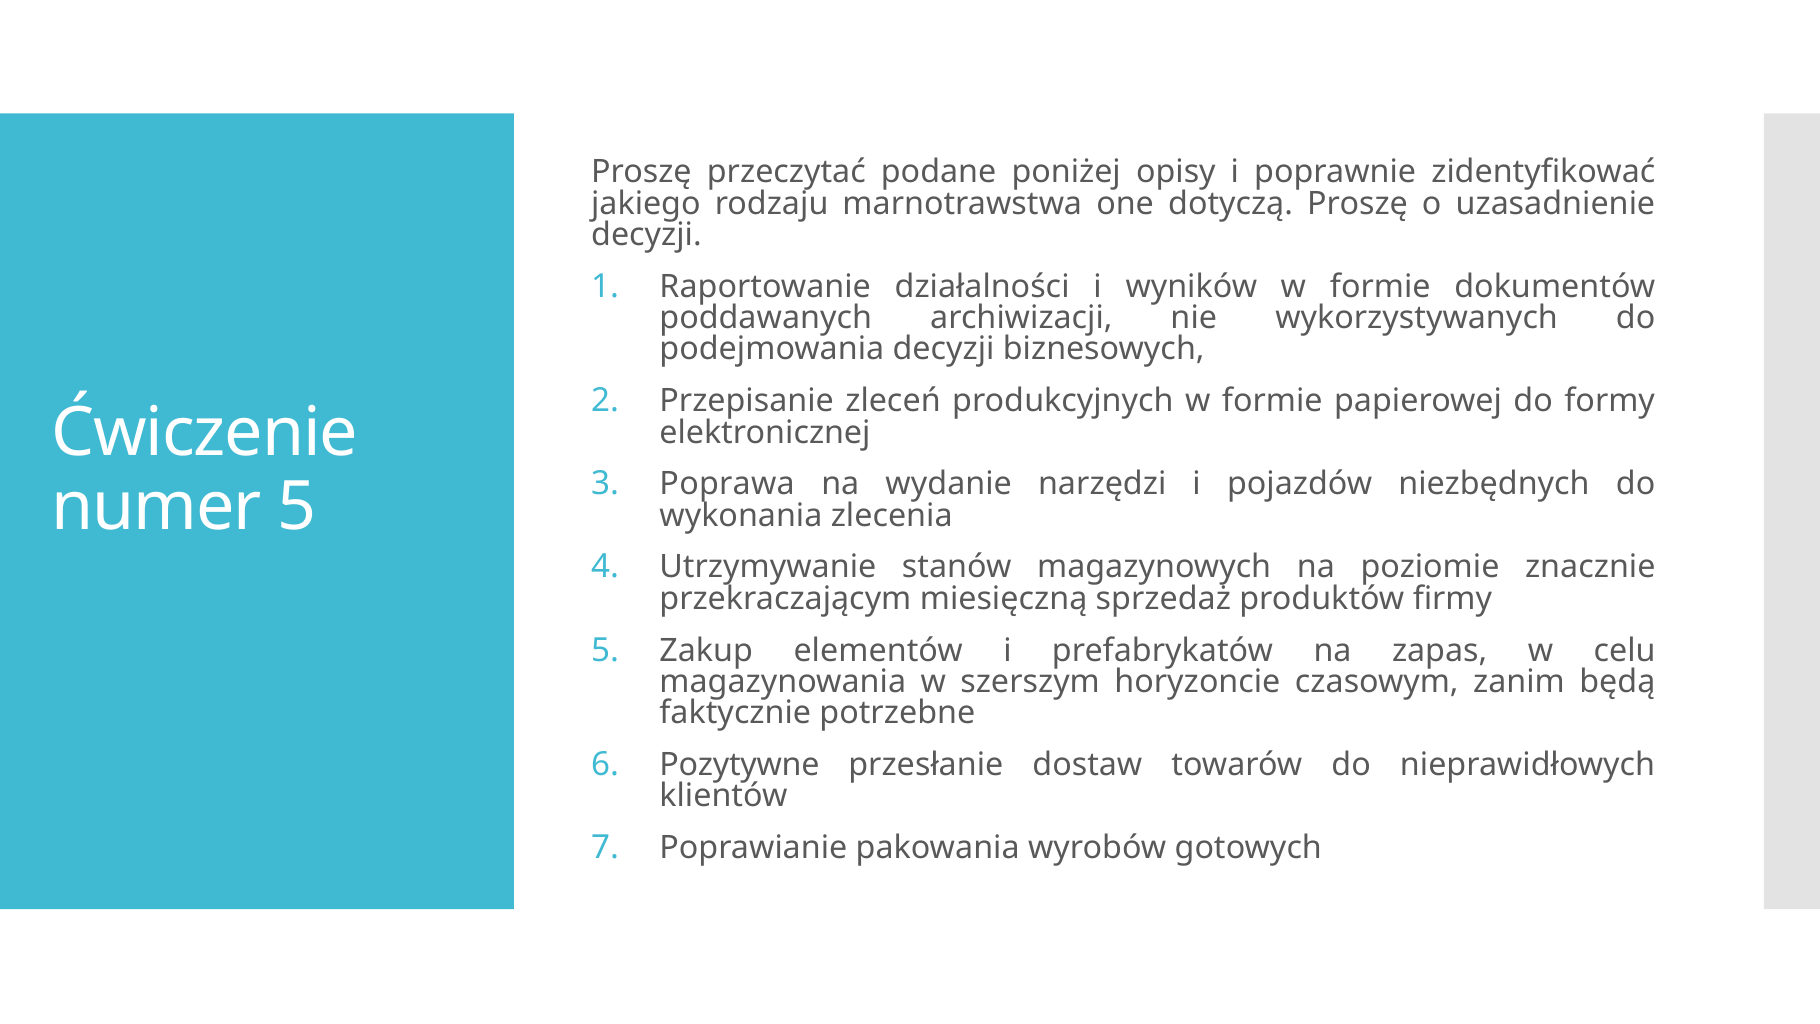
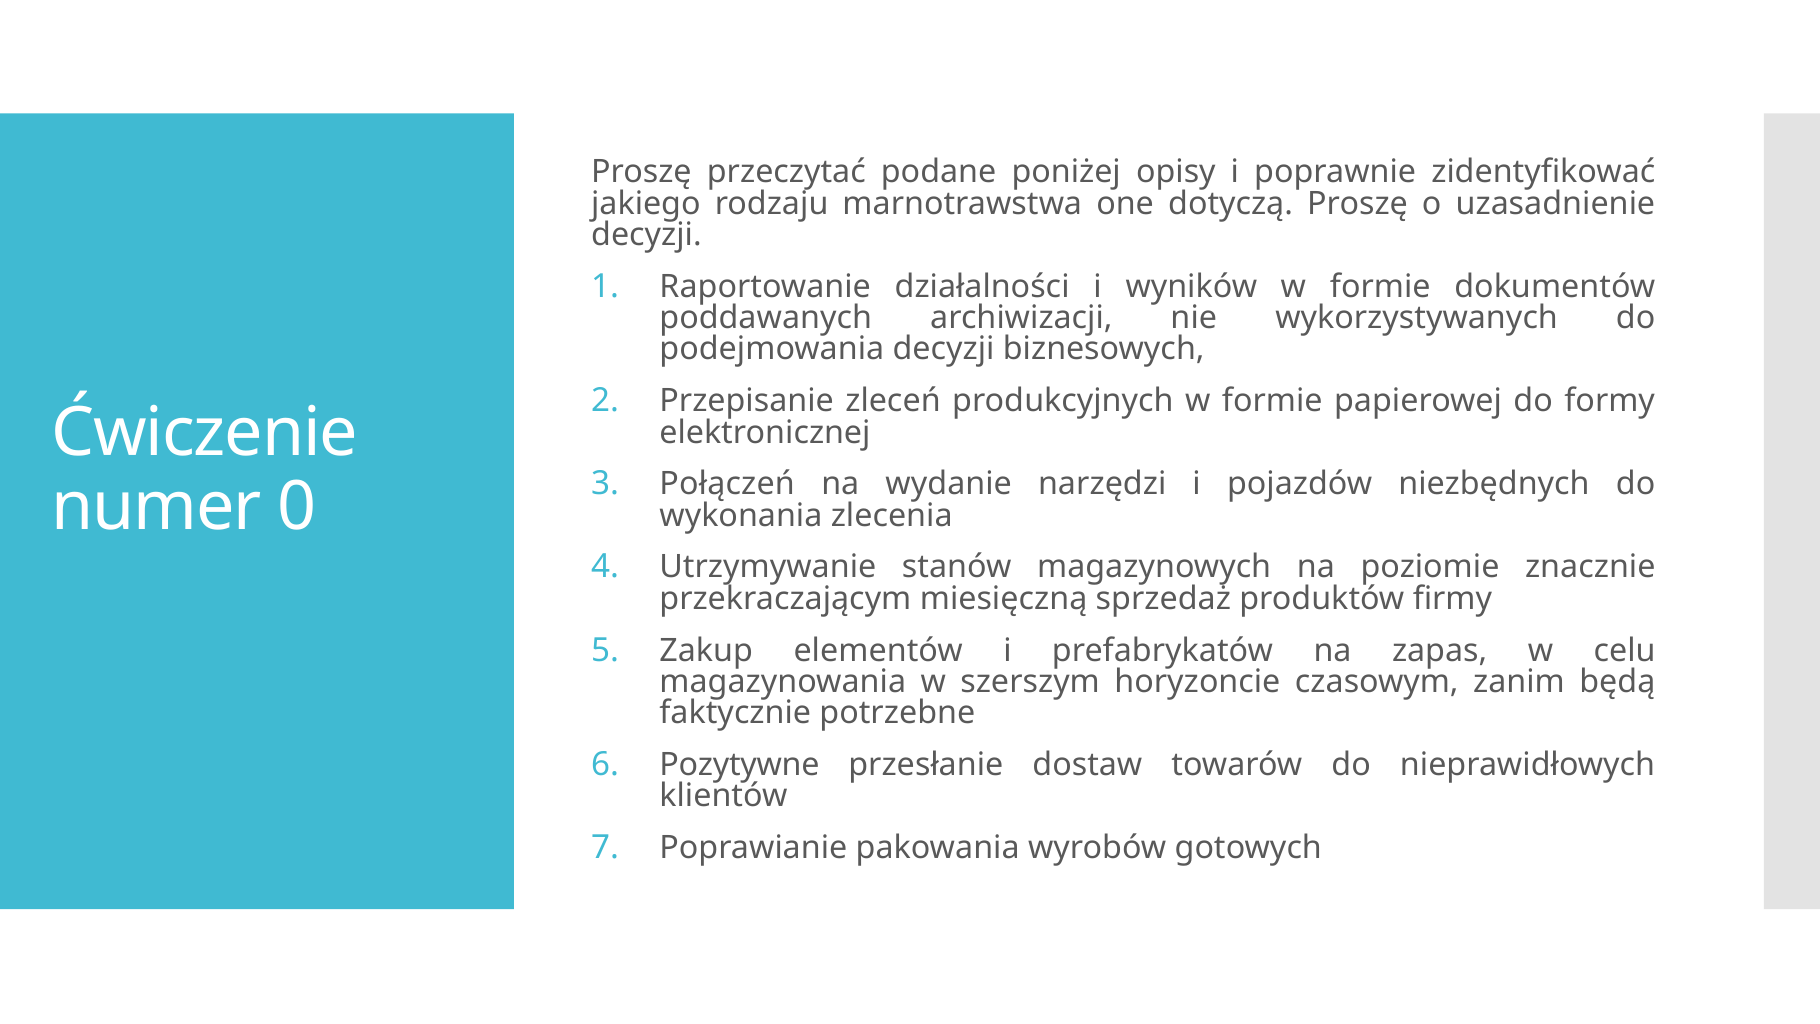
Poprawa: Poprawa -> Połączeń
numer 5: 5 -> 0
